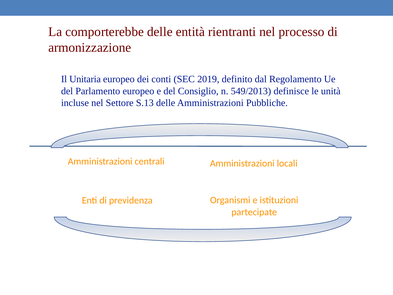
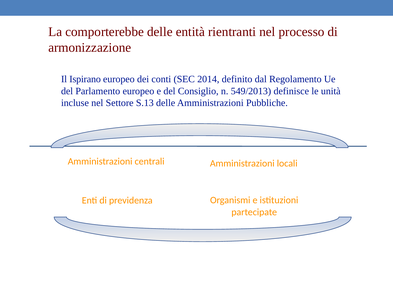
Unitaria: Unitaria -> Ispirano
2019: 2019 -> 2014
